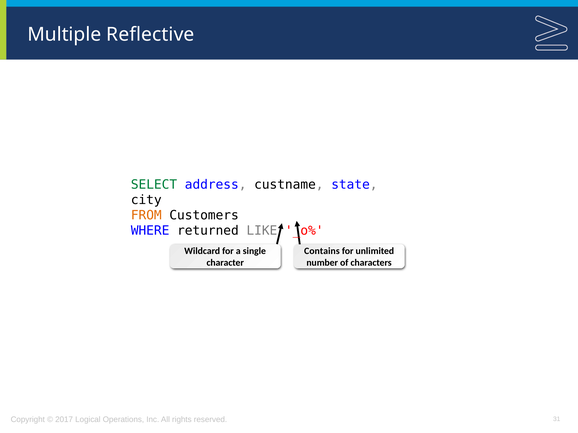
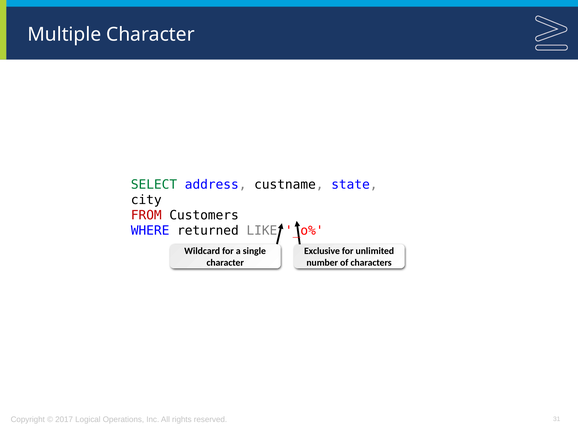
Multiple Reflective: Reflective -> Character
FROM colour: orange -> red
Contains: Contains -> Exclusive
